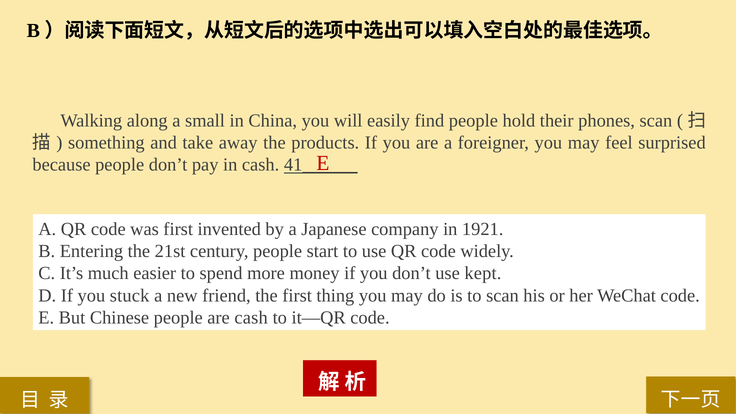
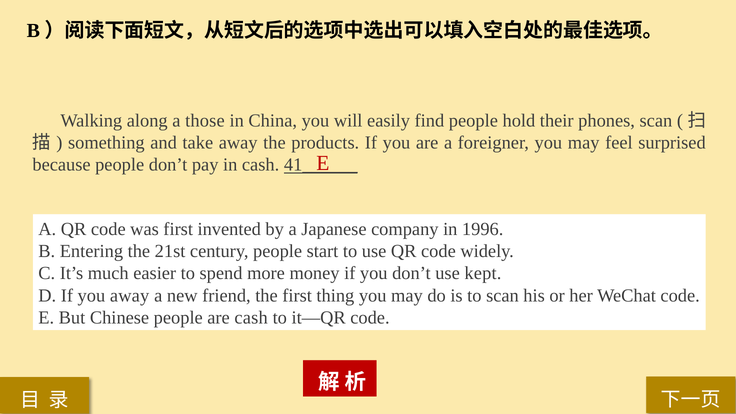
small: small -> those
1921: 1921 -> 1996
you stuck: stuck -> away
